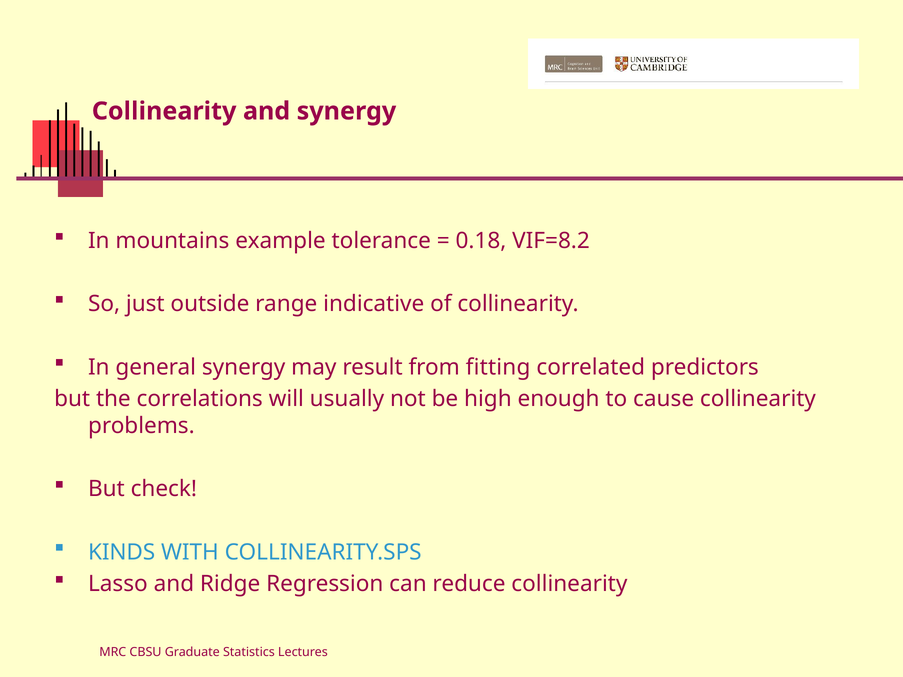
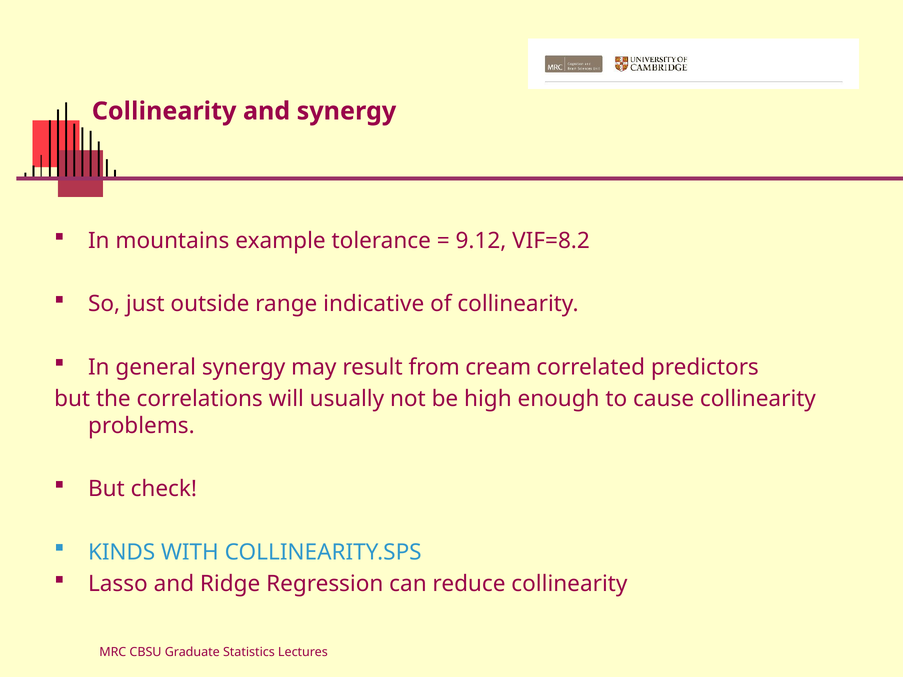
0.18: 0.18 -> 9.12
fitting: fitting -> cream
